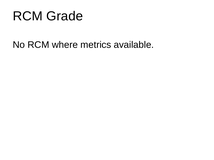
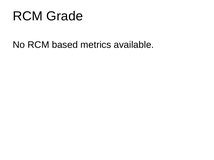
where: where -> based
